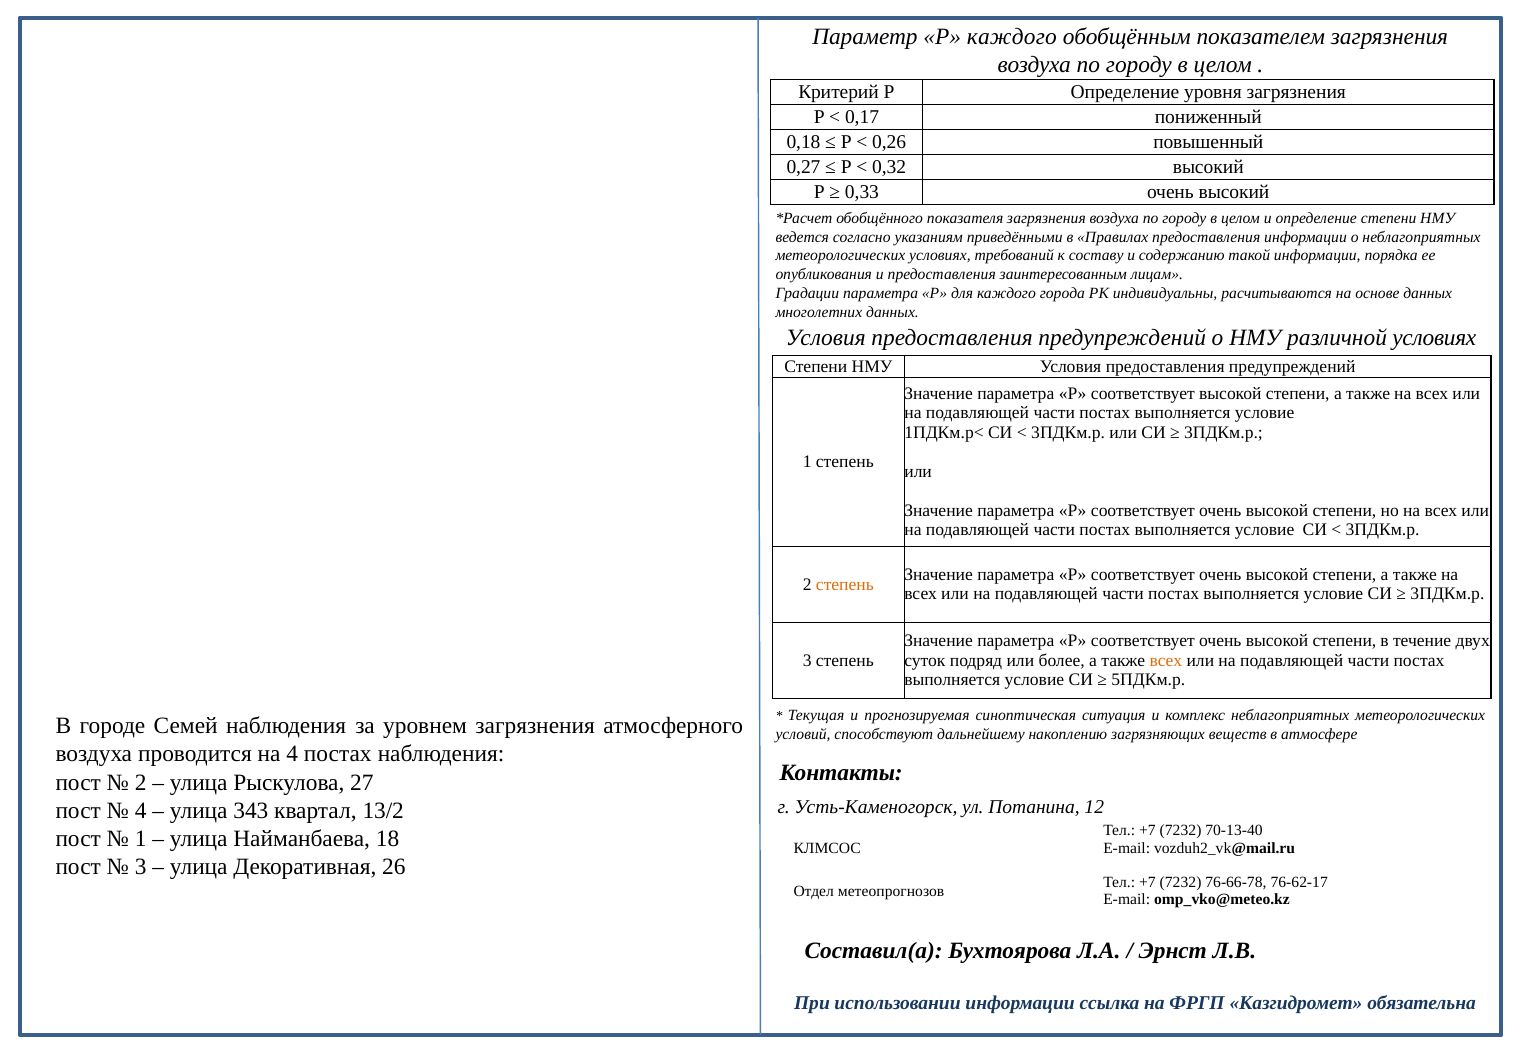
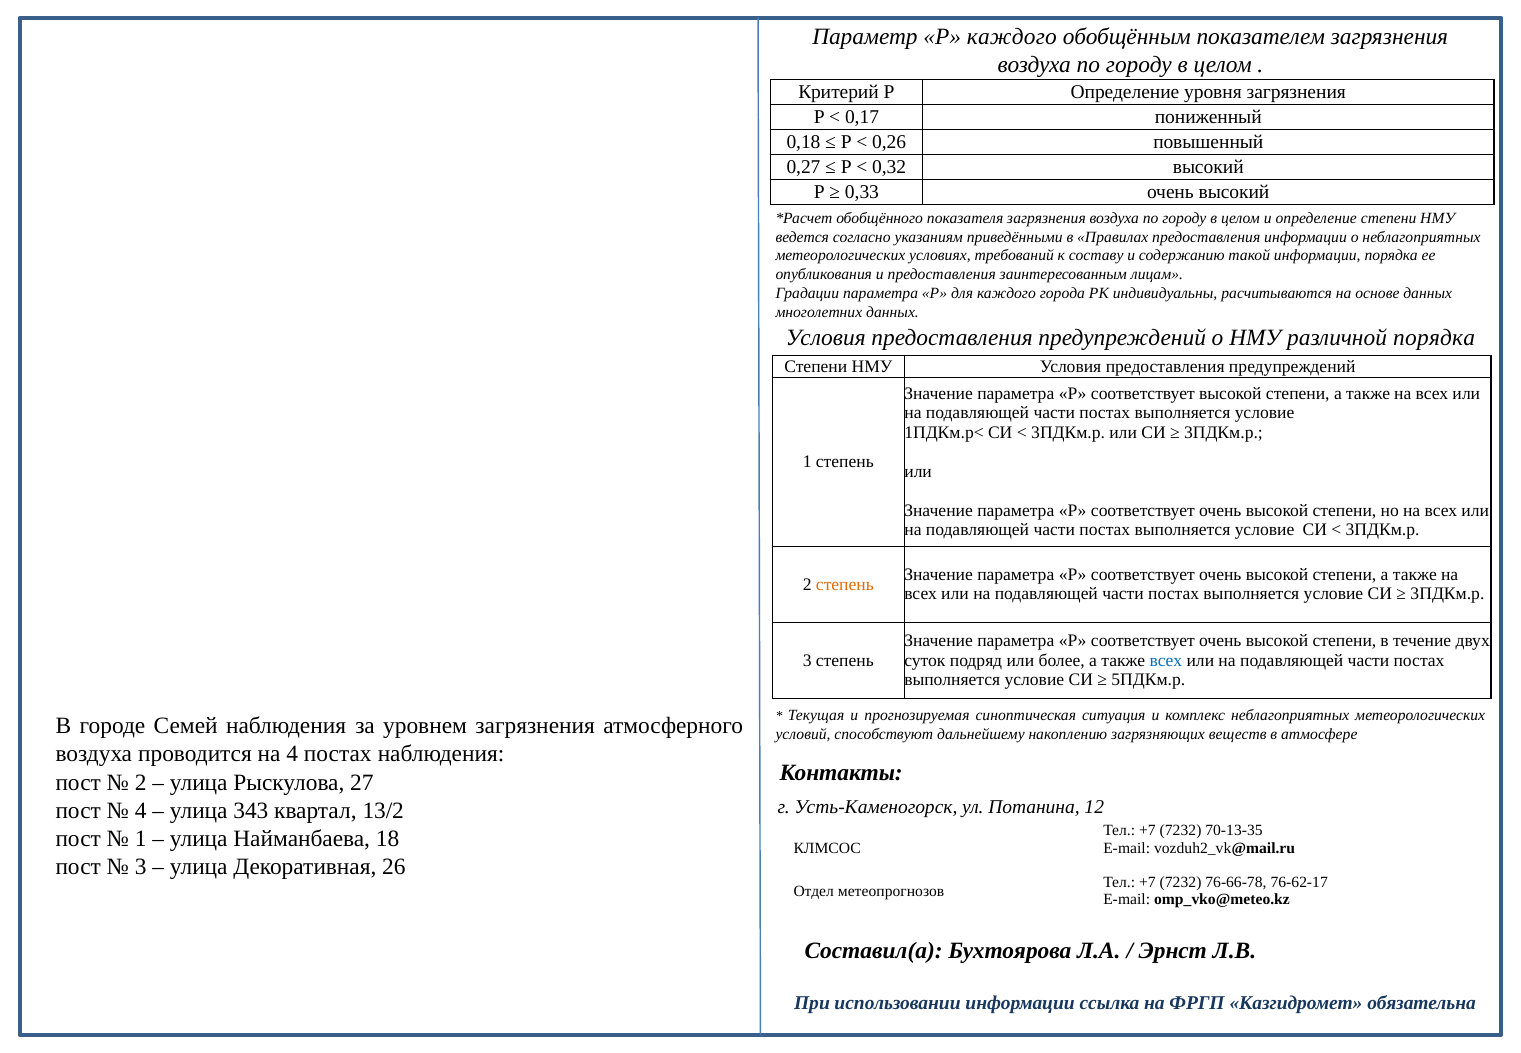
различной условиях: условиях -> порядка
всех at (1166, 660) colour: orange -> blue
70-13-40: 70-13-40 -> 70-13-35
